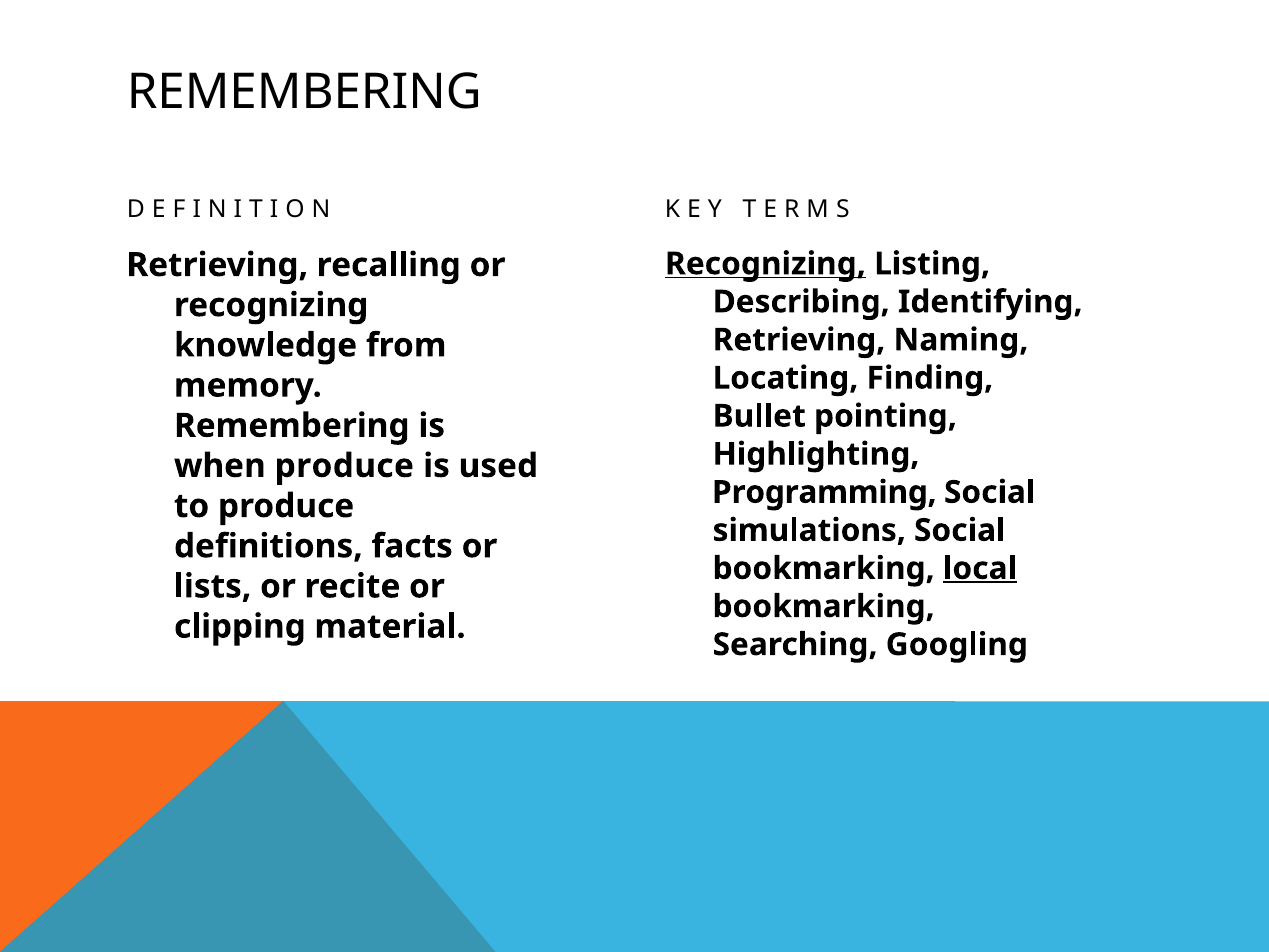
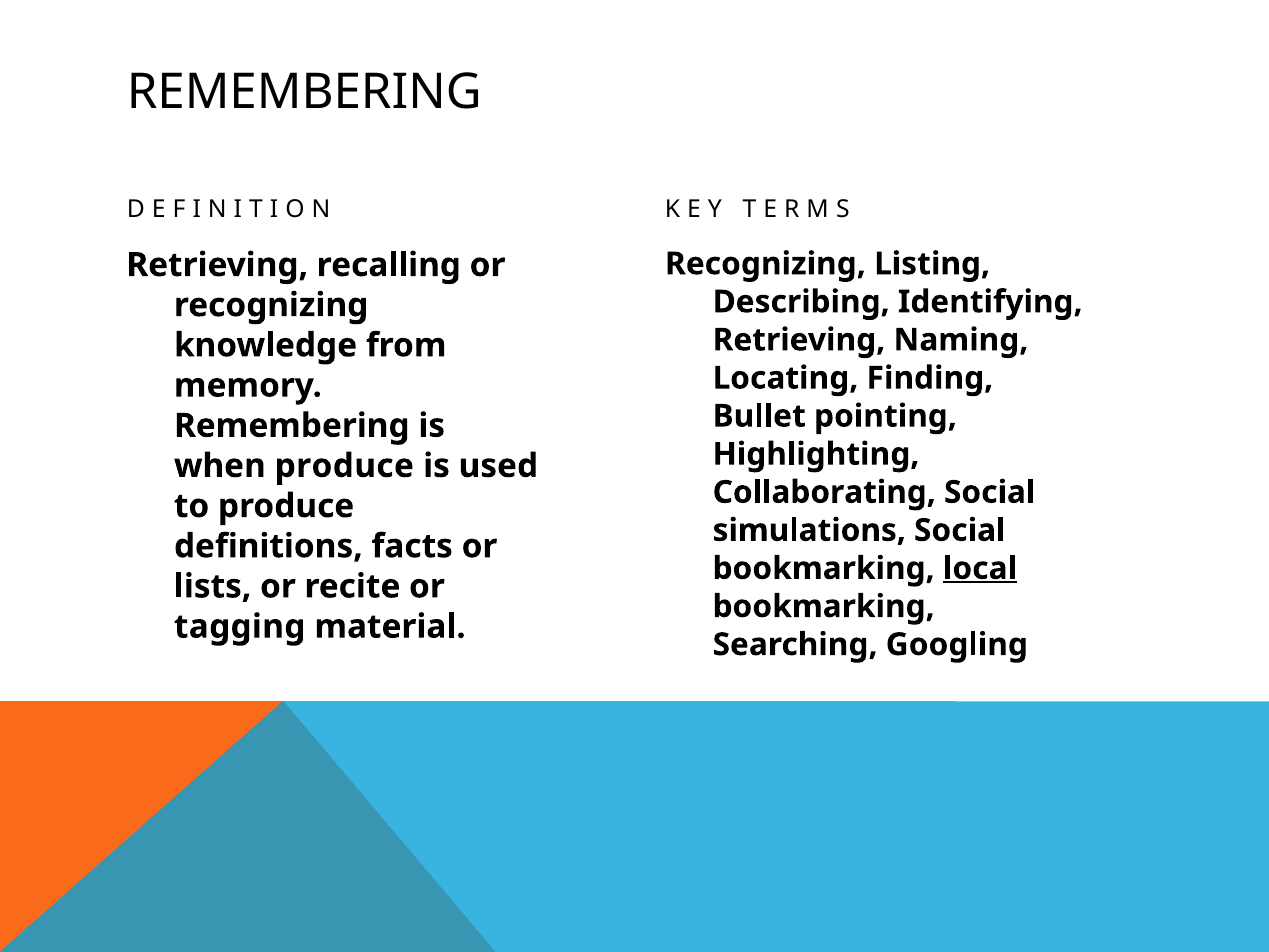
Recognizing at (765, 264) underline: present -> none
Programming: Programming -> Collaborating
clipping: clipping -> tagging
